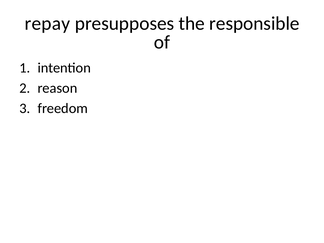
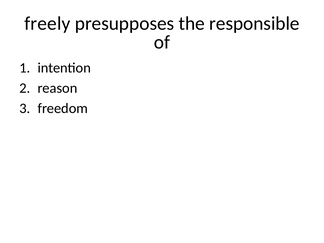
repay: repay -> freely
